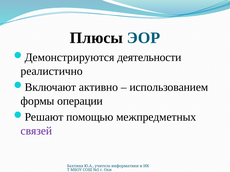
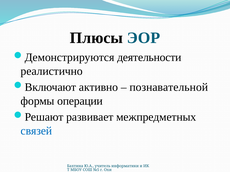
использованием: использованием -> познавательной
помощью: помощью -> развивает
связей colour: purple -> blue
